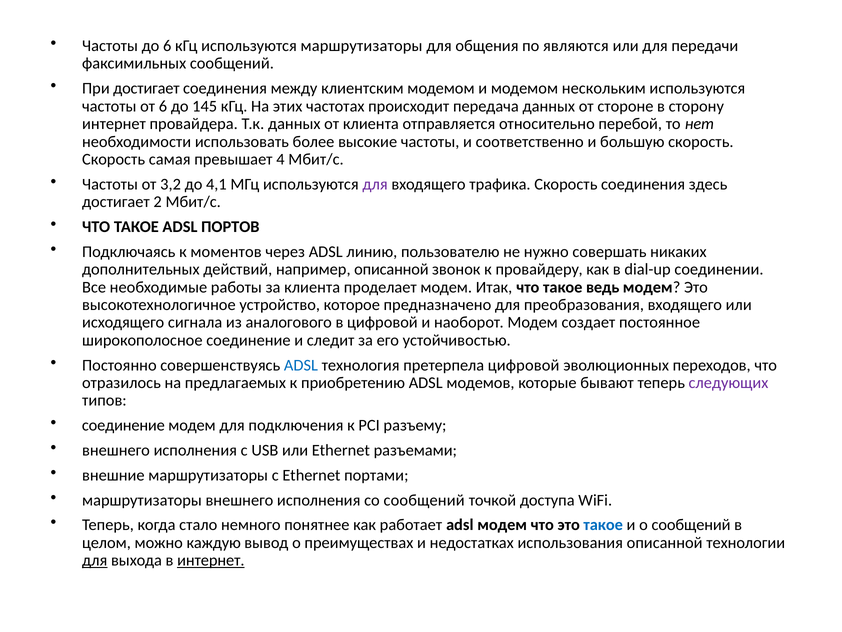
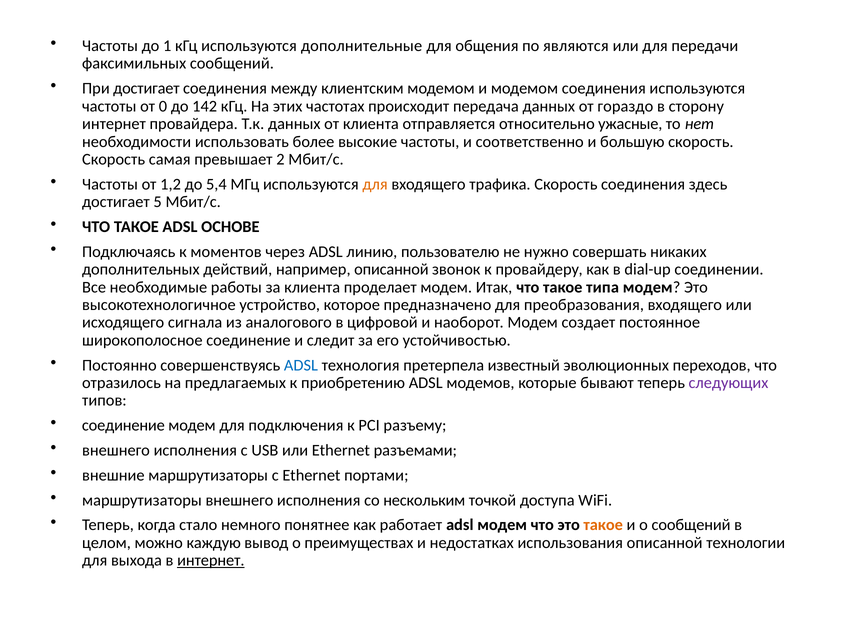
до 6: 6 -> 1
используются маршрутизаторы: маршрутизаторы -> дополнительные
модемом нескольким: нескольким -> соединения
от 6: 6 -> 0
145: 145 -> 142
стороне: стороне -> гораздо
перебой: перебой -> ужасные
4: 4 -> 2
3,2: 3,2 -> 1,2
4,1: 4,1 -> 5,4
для at (375, 184) colour: purple -> orange
2: 2 -> 5
ПОРТОВ: ПОРТОВ -> ОСНОВЕ
ведь: ведь -> типа
претерпела цифровой: цифровой -> известный
со сообщений: сообщений -> нескольким
такое at (603, 525) colour: blue -> orange
для at (95, 560) underline: present -> none
